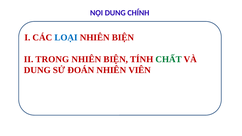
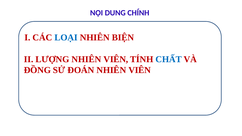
TRONG: TRONG -> LƯỢNG
BIỆN at (116, 59): BIỆN -> VIÊN
CHẤT colour: green -> blue
DUNG at (37, 70): DUNG -> ĐỒNG
